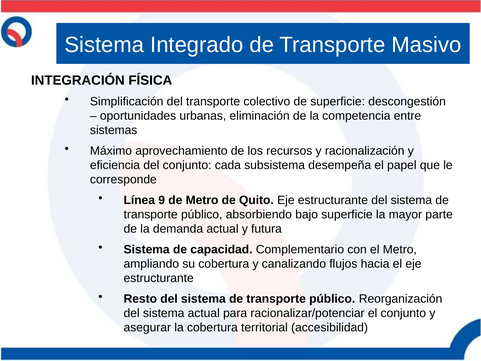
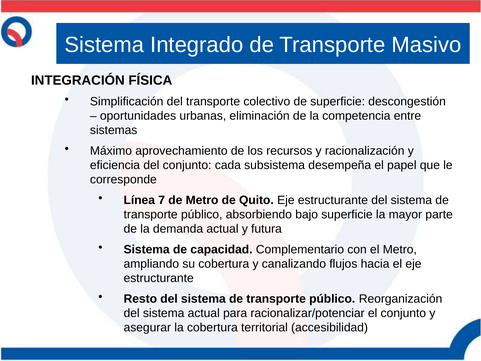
9: 9 -> 7
